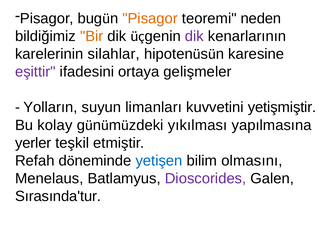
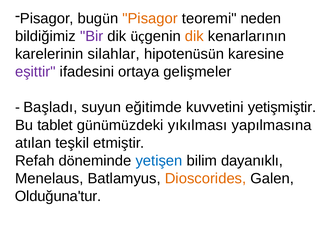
Bir colour: orange -> purple
dik at (194, 36) colour: purple -> orange
Yolların: Yolların -> Başladı
limanları: limanları -> eğitimde
kolay: kolay -> tablet
yerler: yerler -> atılan
olmasını: olmasını -> dayanıklı
Dioscorides colour: purple -> orange
Sırasında'tur: Sırasında'tur -> Olduğuna'tur
